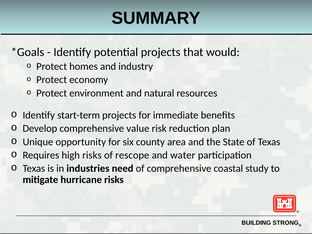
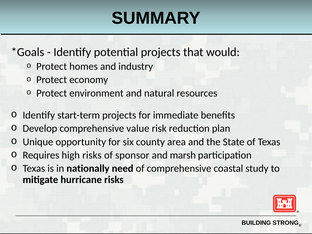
rescope: rescope -> sponsor
water: water -> marsh
industries: industries -> nationally
